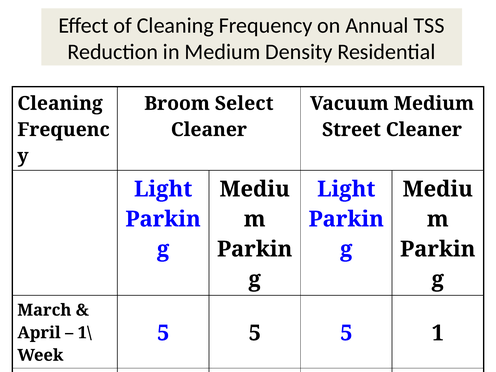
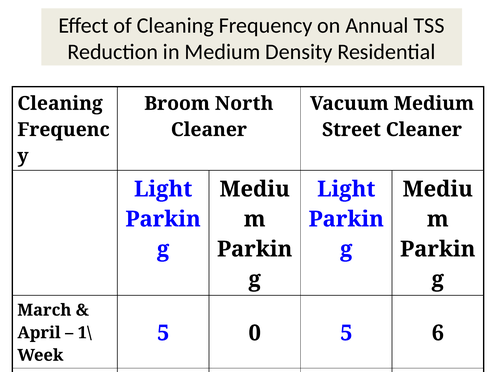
Select: Select -> North
5 at (255, 333): 5 -> 0
5 1: 1 -> 6
